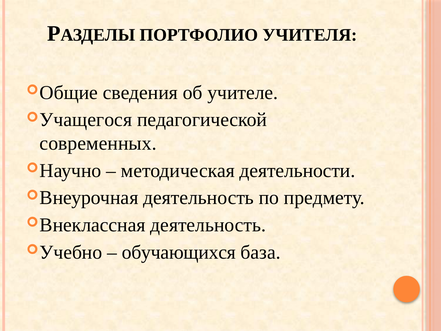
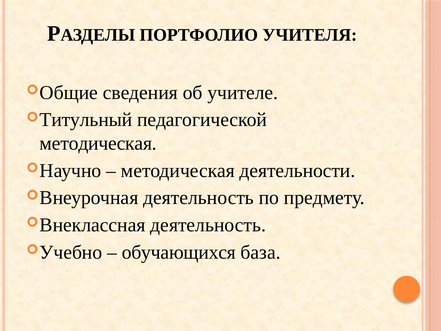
Учащегося: Учащегося -> Титульный
современных at (98, 143): современных -> методическая
